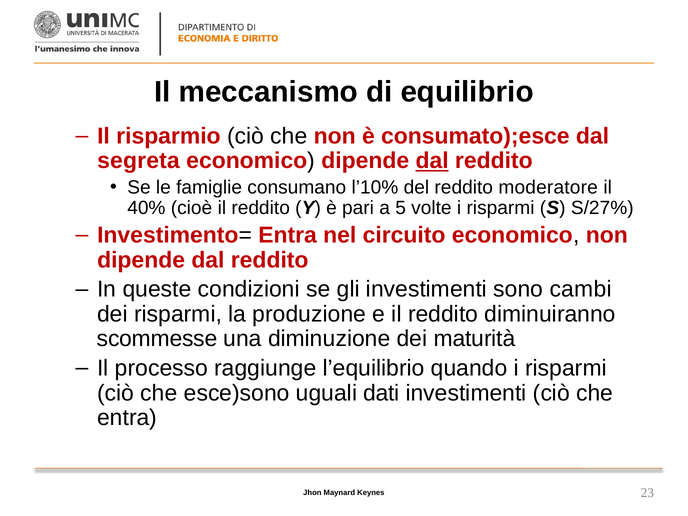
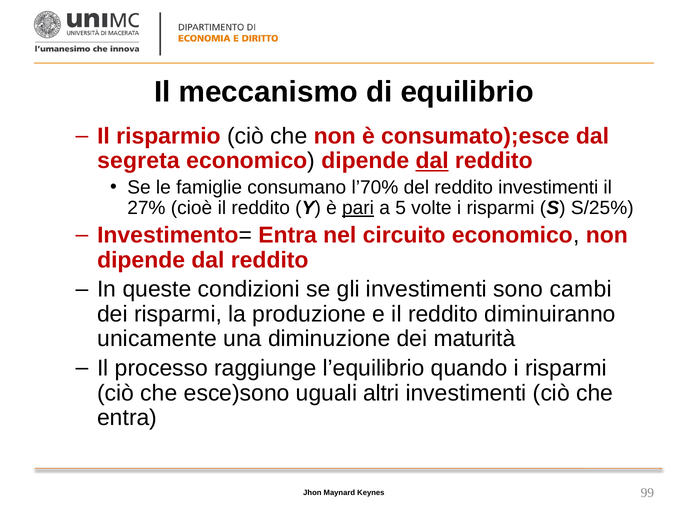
l’10%: l’10% -> l’70%
reddito moderatore: moderatore -> investimenti
40%: 40% -> 27%
pari underline: none -> present
S/27%: S/27% -> S/25%
scommesse: scommesse -> unicamente
dati: dati -> altri
23: 23 -> 99
